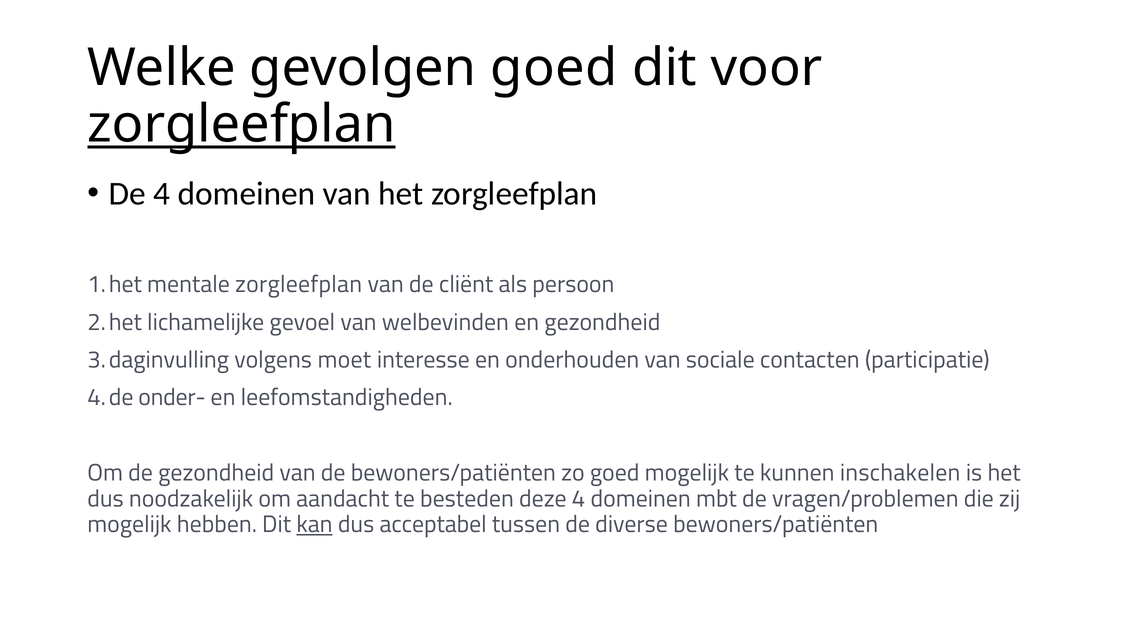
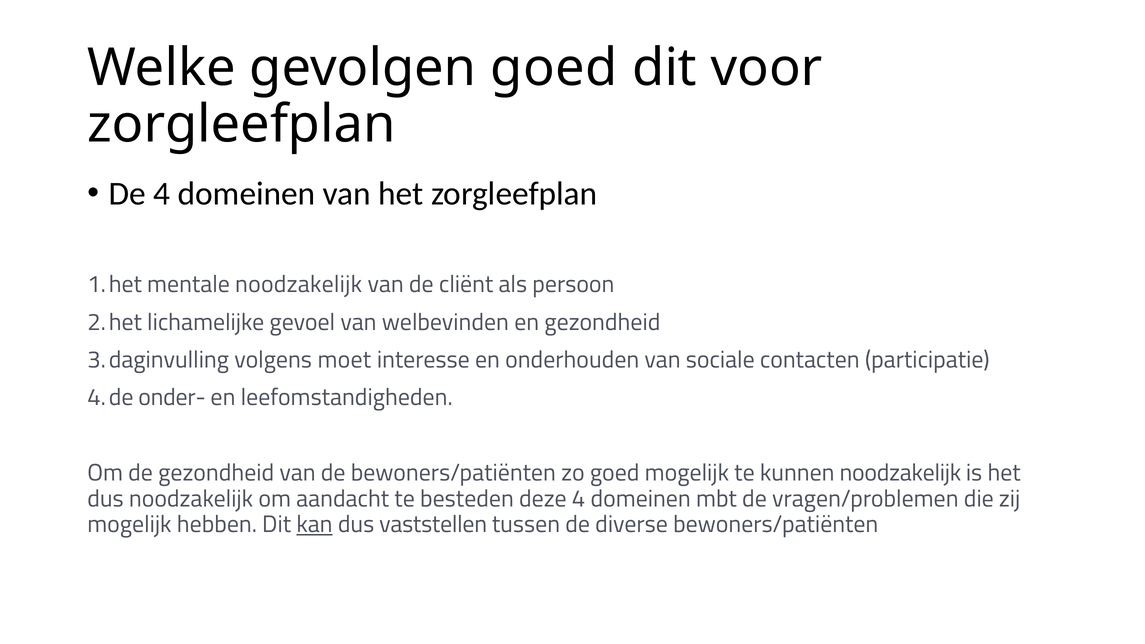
zorgleefplan at (241, 125) underline: present -> none
mentale zorgleefplan: zorgleefplan -> noodzakelijk
kunnen inschakelen: inschakelen -> noodzakelijk
acceptabel: acceptabel -> vaststellen
